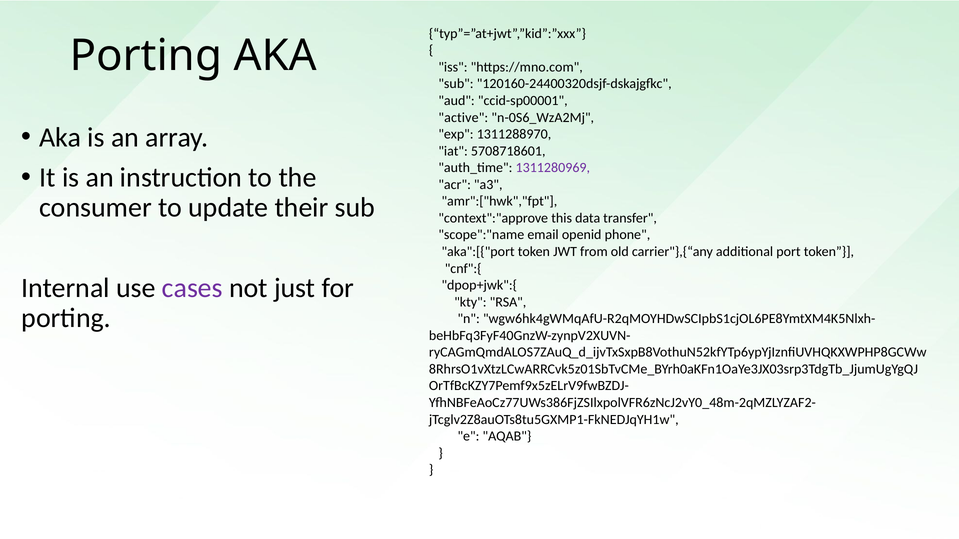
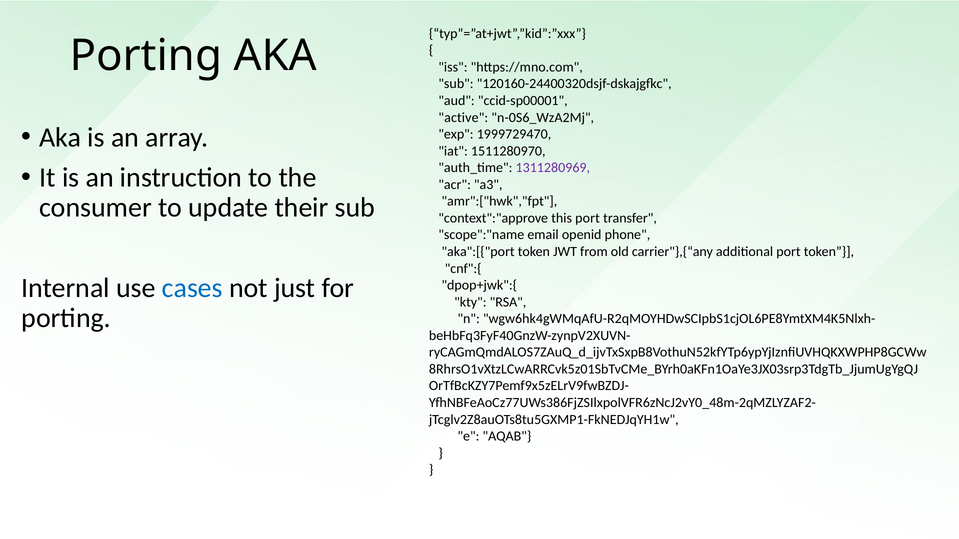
1311288970: 1311288970 -> 1999729470
5708718601: 5708718601 -> 1511280970
this data: data -> port
cases colour: purple -> blue
